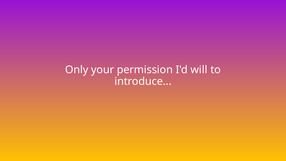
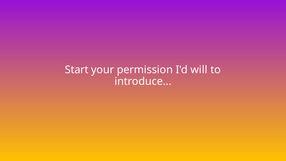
Only: Only -> Start
